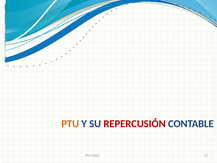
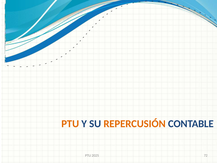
REPERCUSIÓN colour: red -> orange
